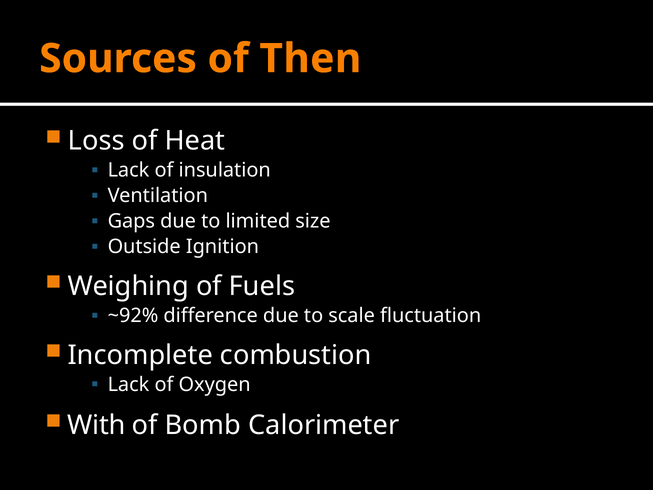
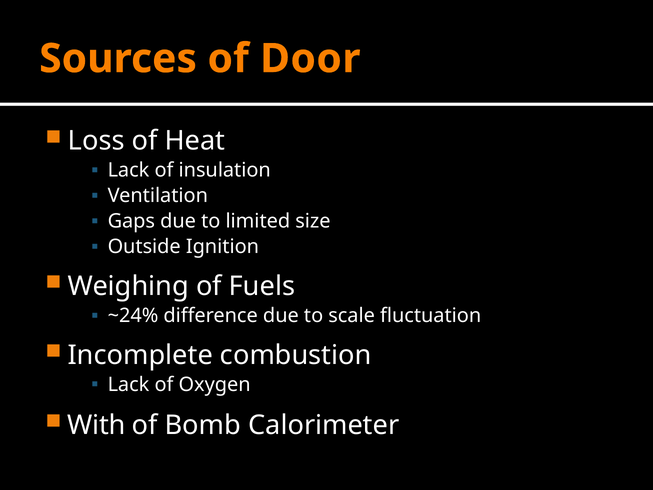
Then: Then -> Door
~92%: ~92% -> ~24%
